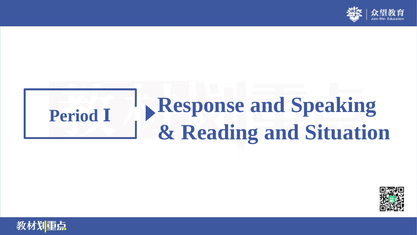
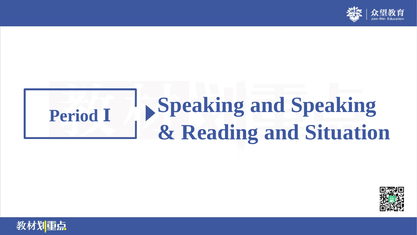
Ⅰ Response: Response -> Speaking
